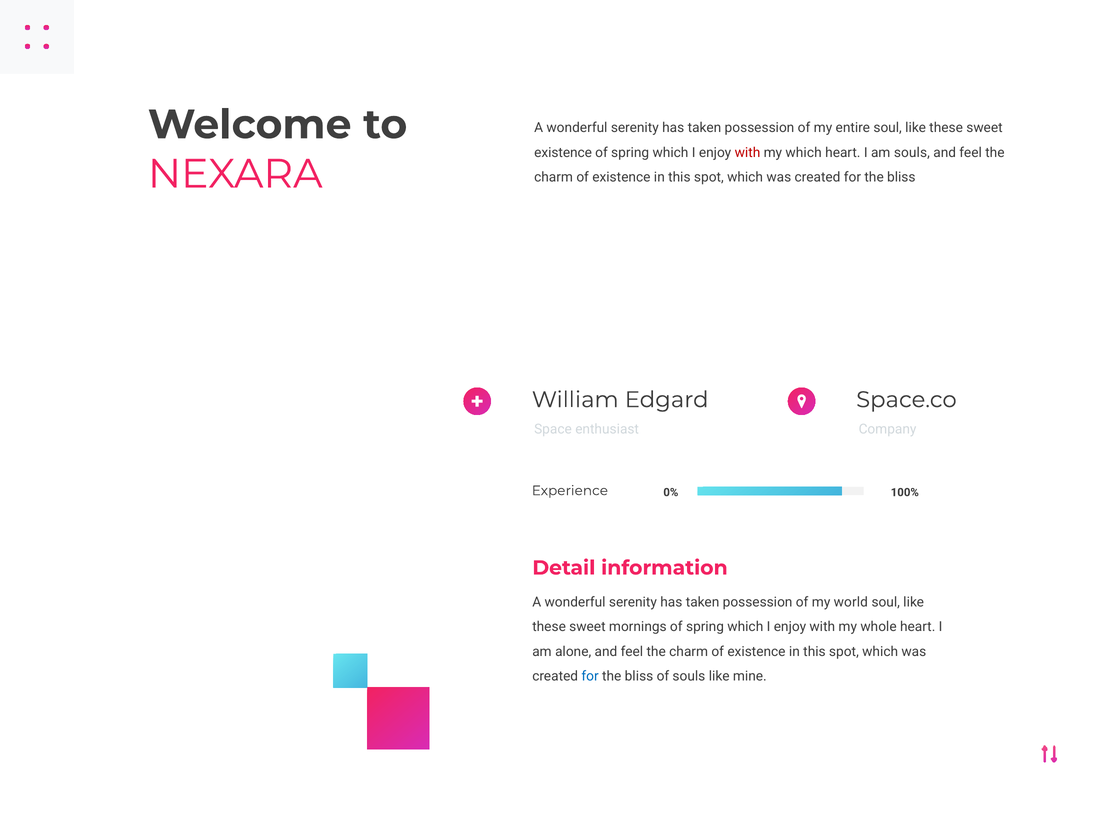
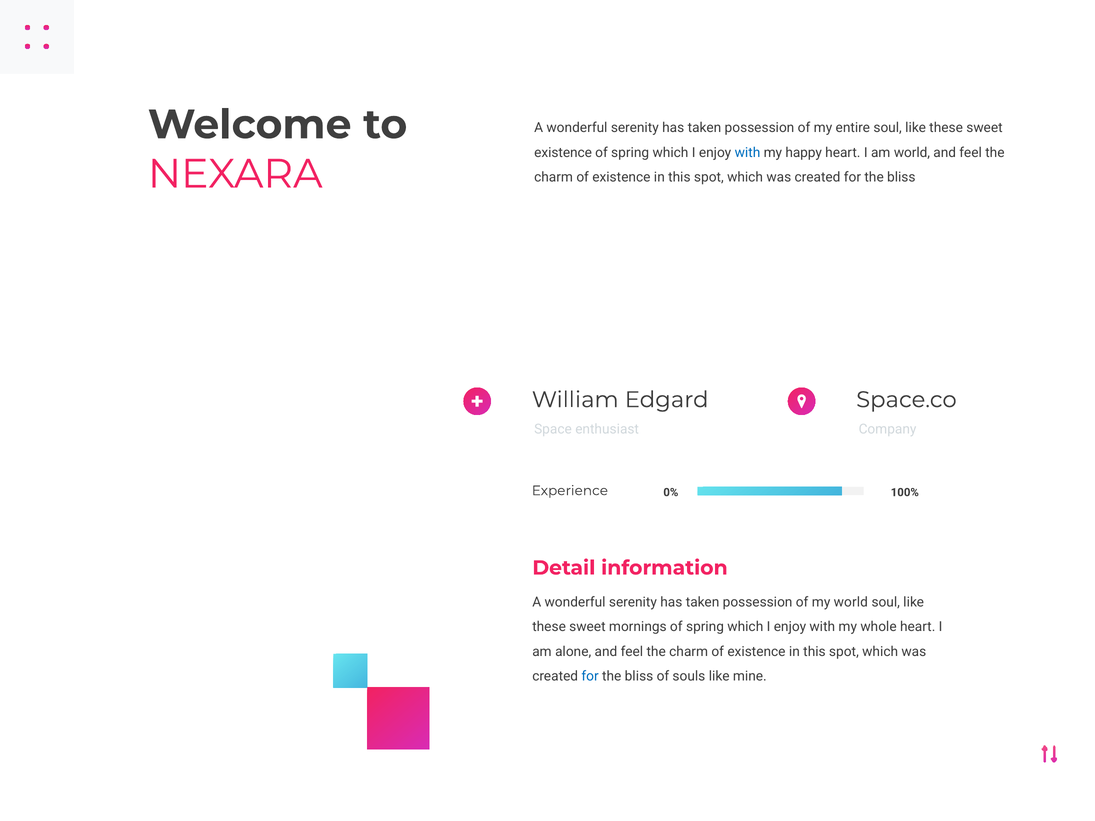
with at (748, 153) colour: red -> blue
my which: which -> happy
am souls: souls -> world
